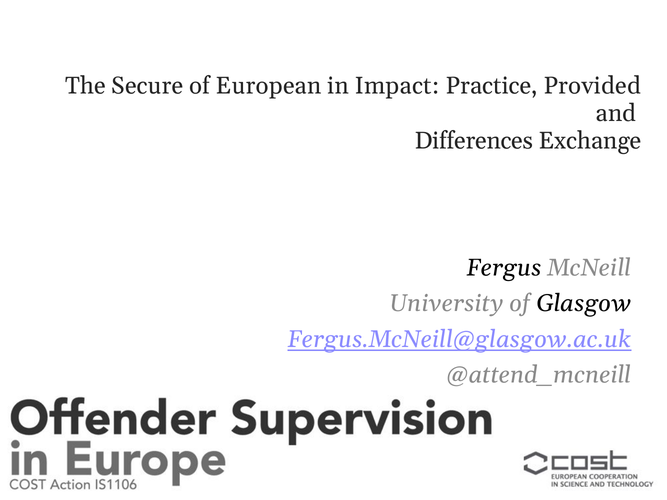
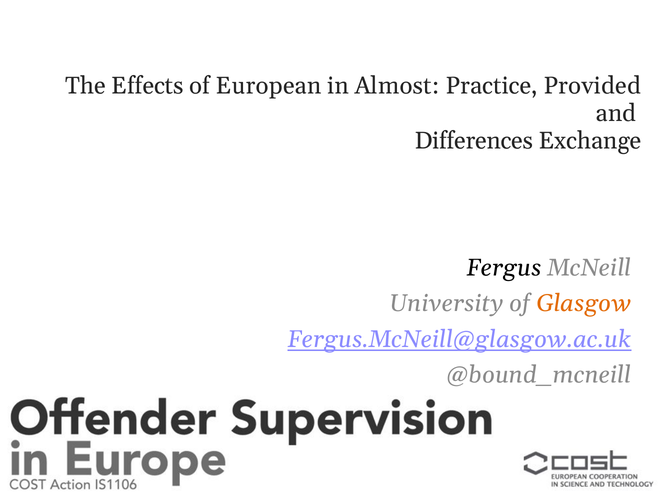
Secure: Secure -> Effects
Impact: Impact -> Almost
Glasgow colour: black -> orange
@attend_mcneill: @attend_mcneill -> @bound_mcneill
